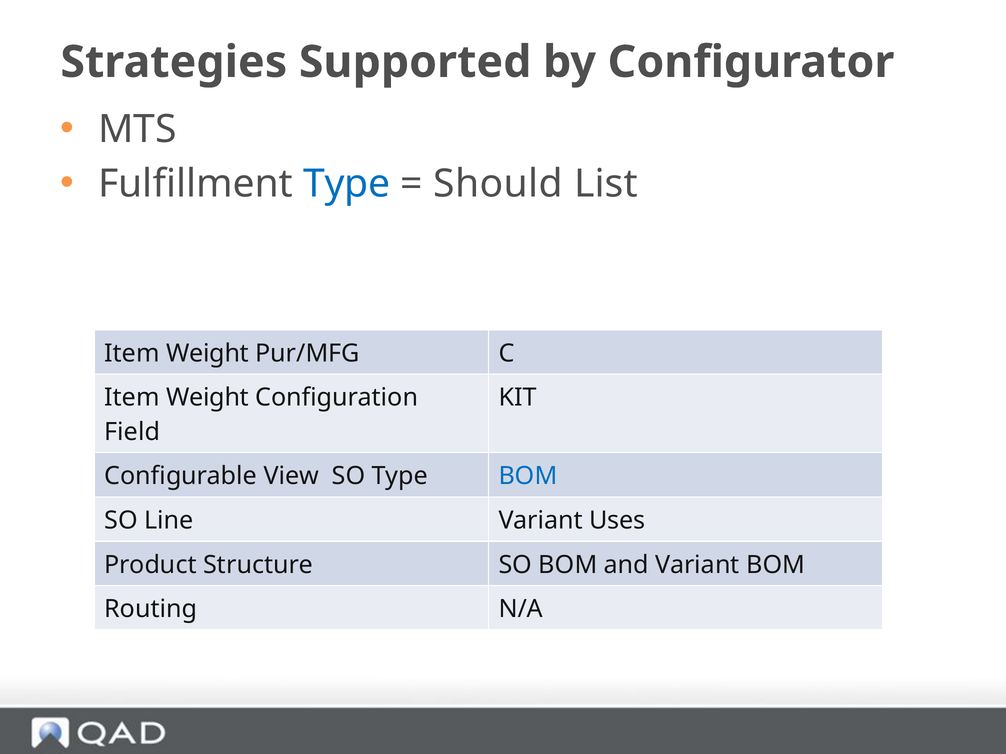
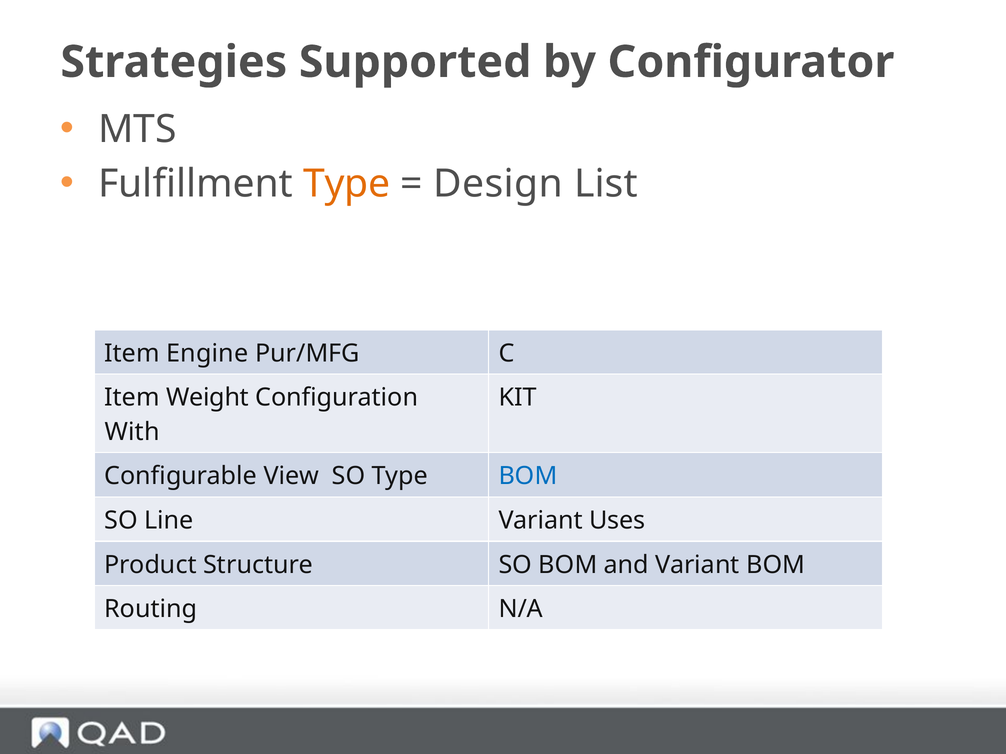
Type at (347, 184) colour: blue -> orange
Should: Should -> Design
Weight at (207, 354): Weight -> Engine
Field: Field -> With
